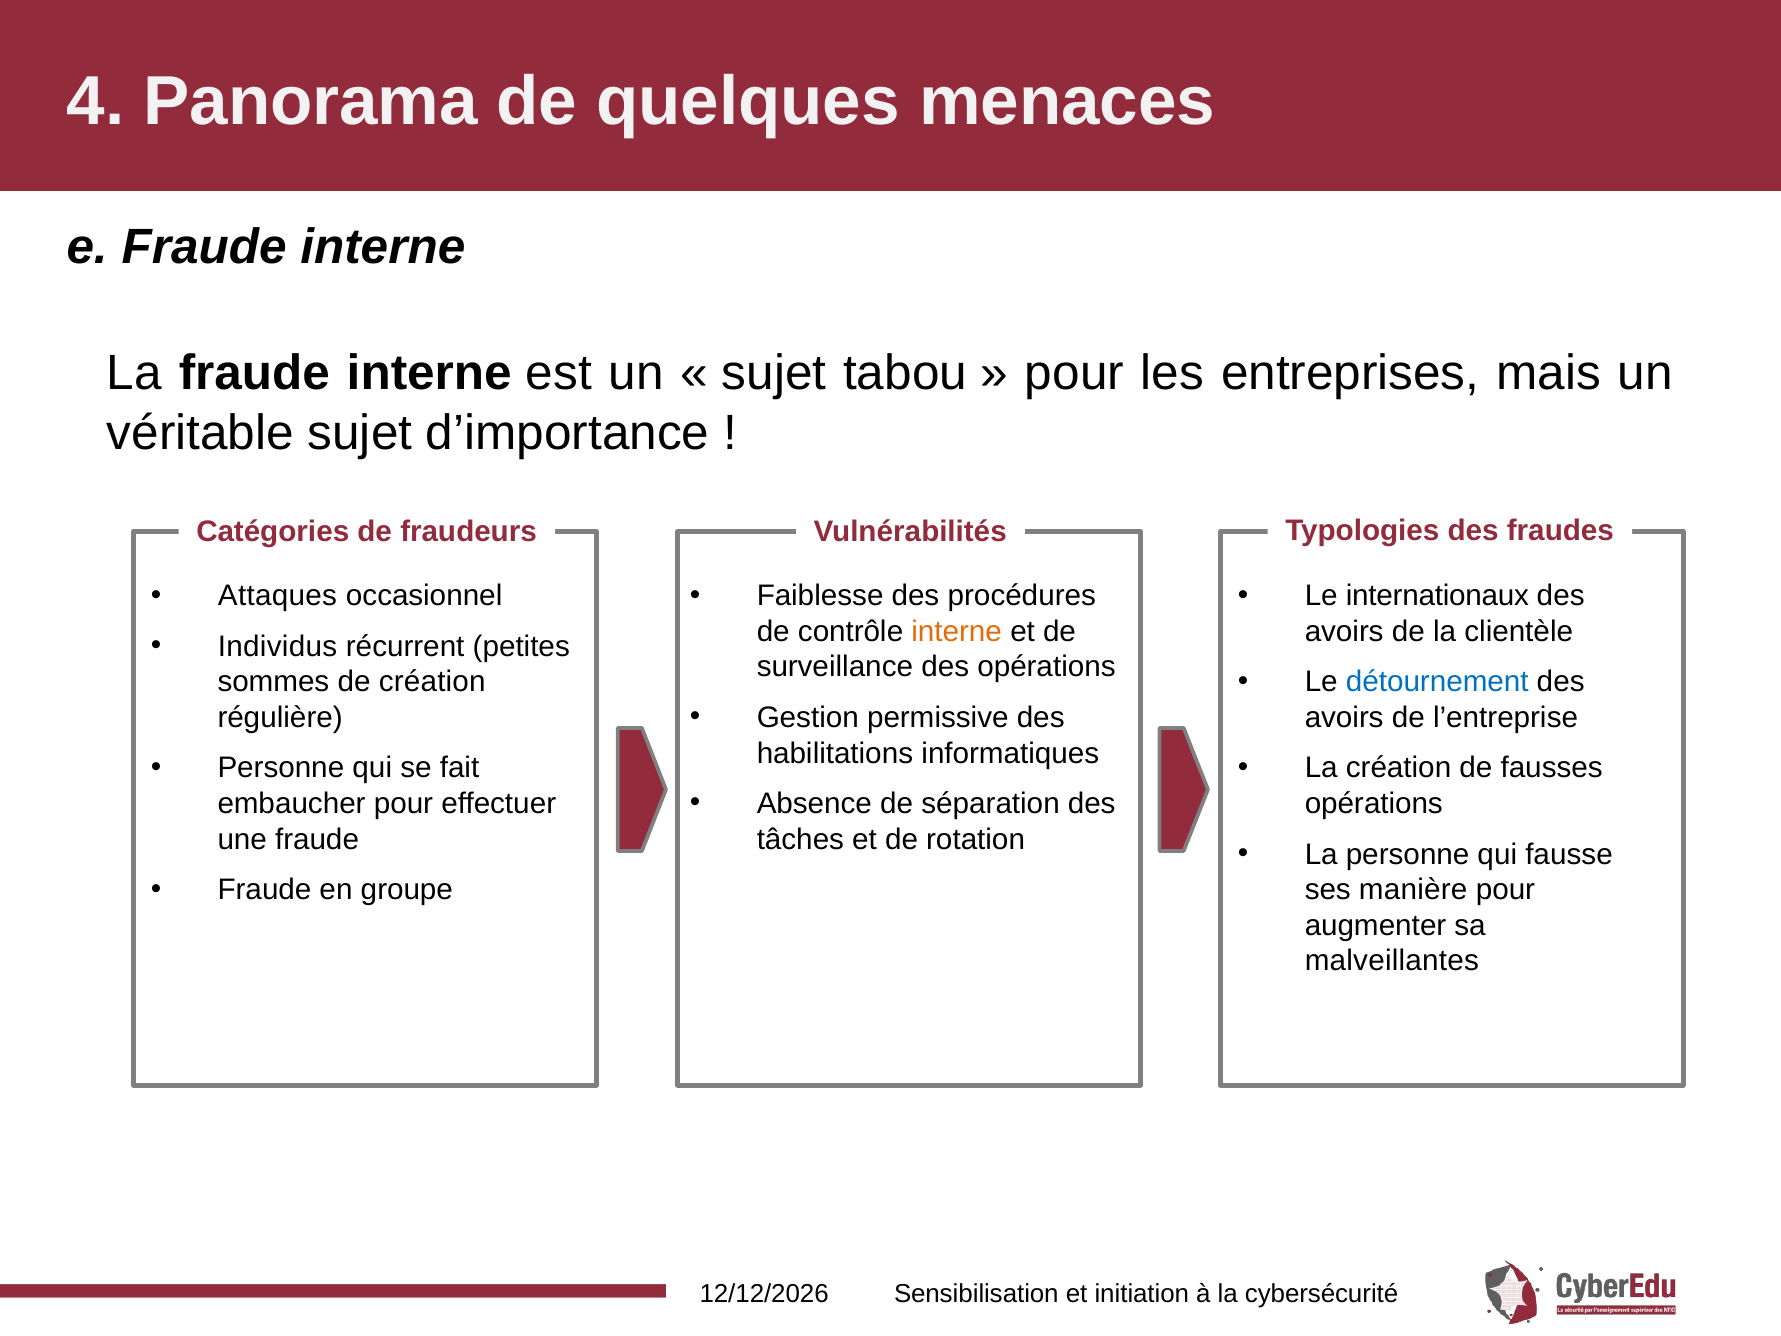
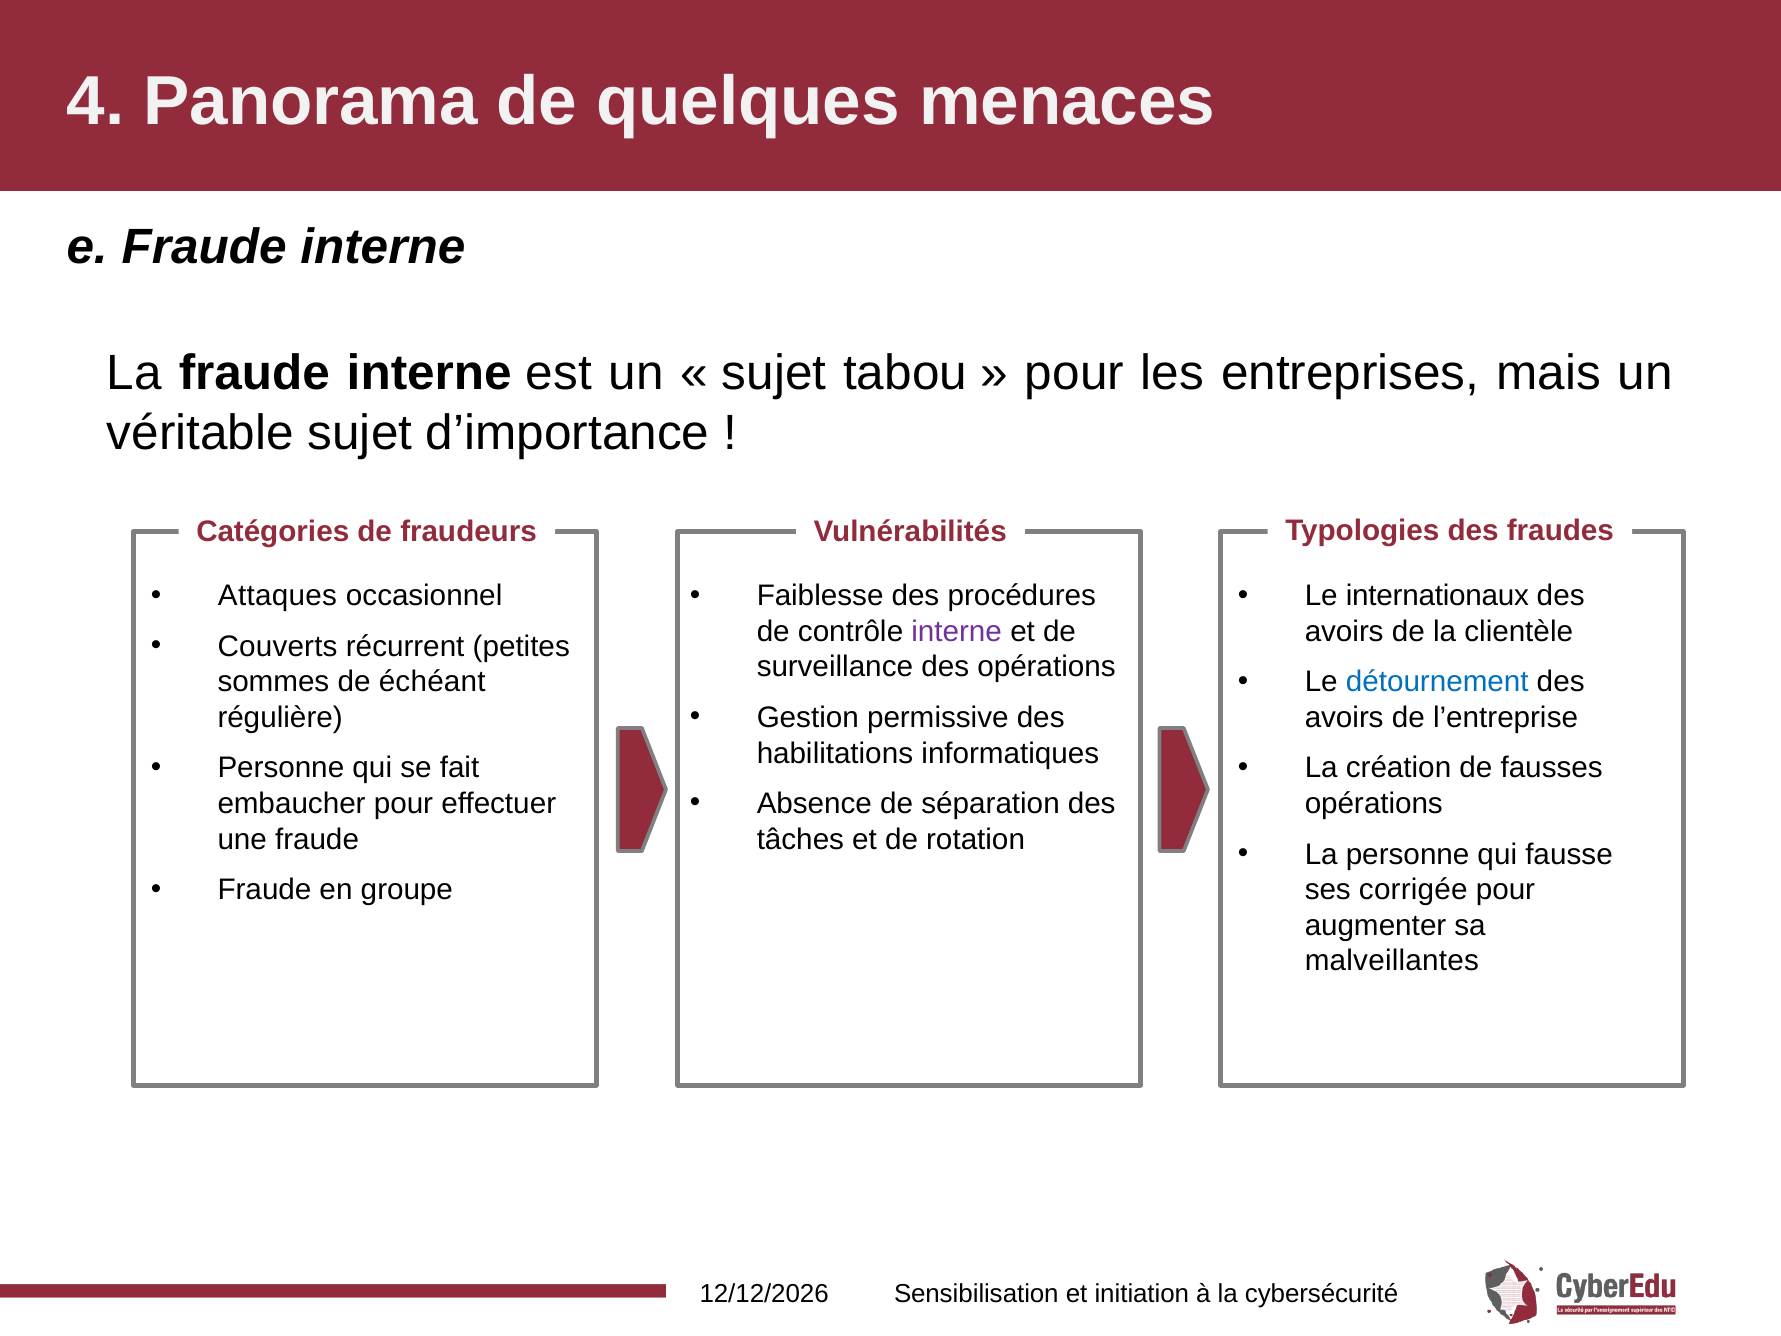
interne at (957, 631) colour: orange -> purple
Individus: Individus -> Couverts
de création: création -> échéant
manière: manière -> corrigée
